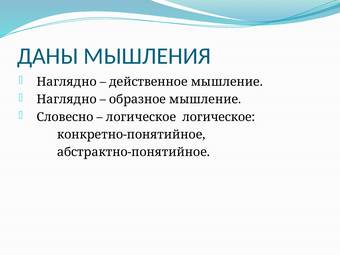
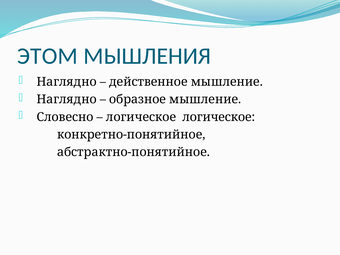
ДАНЫ: ДАНЫ -> ЭТОМ
